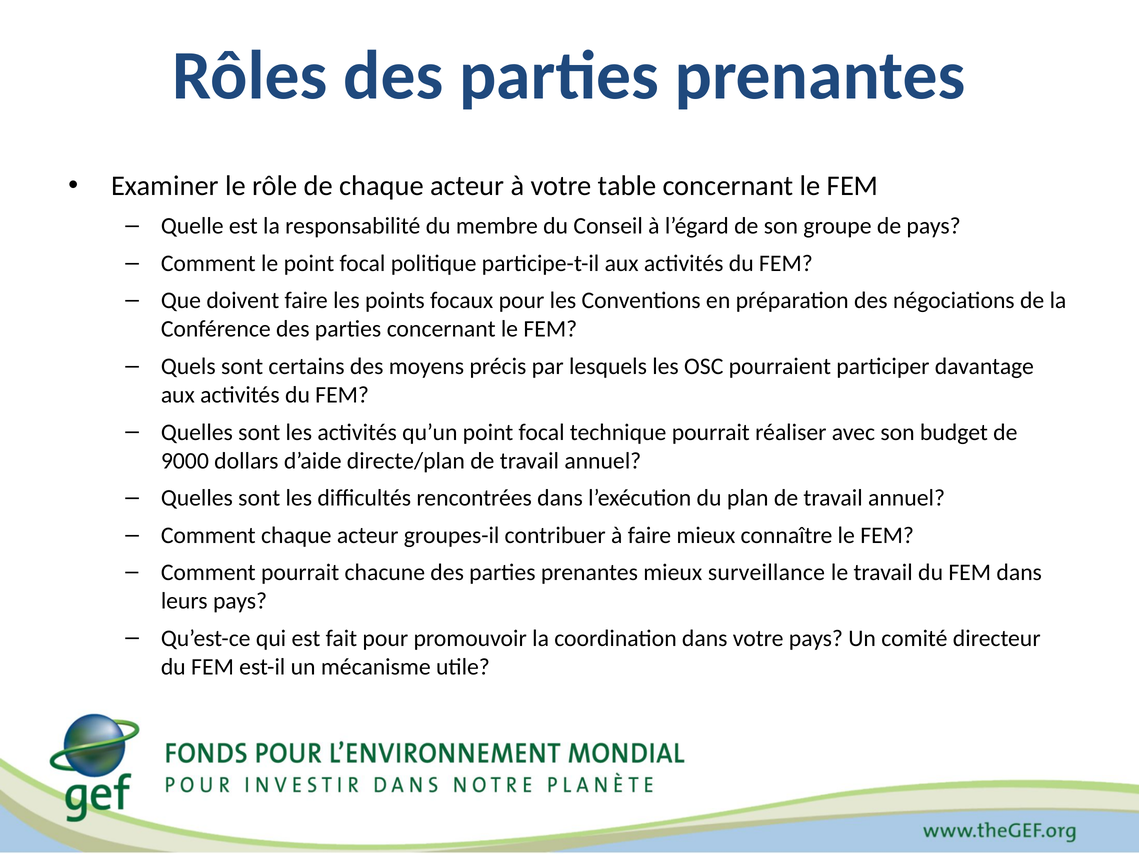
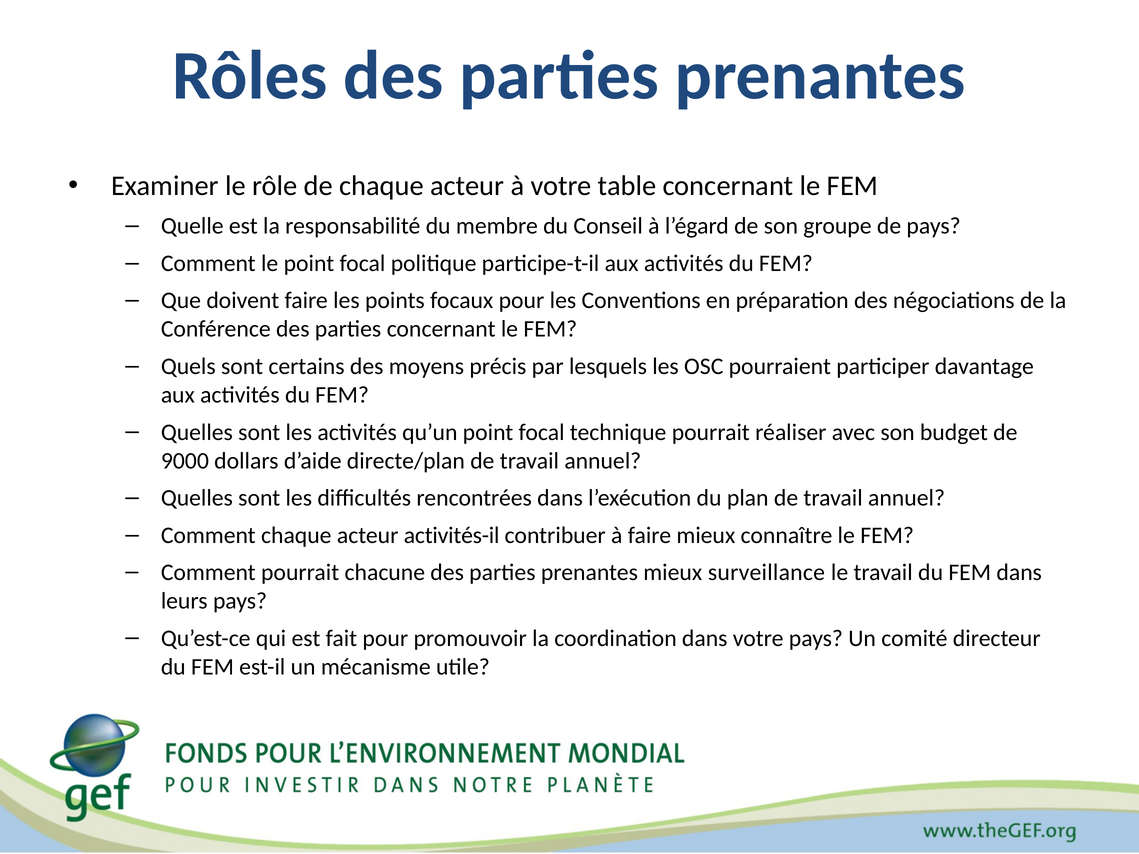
groupes-il: groupes-il -> activités-il
